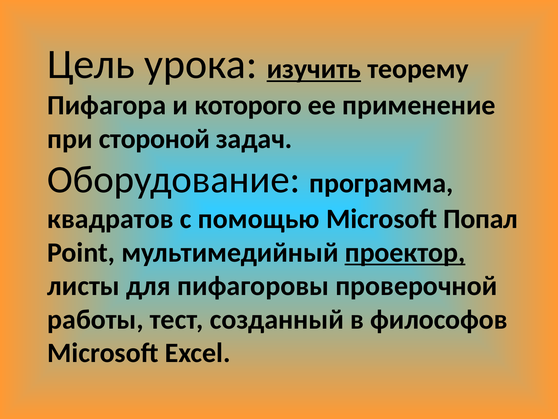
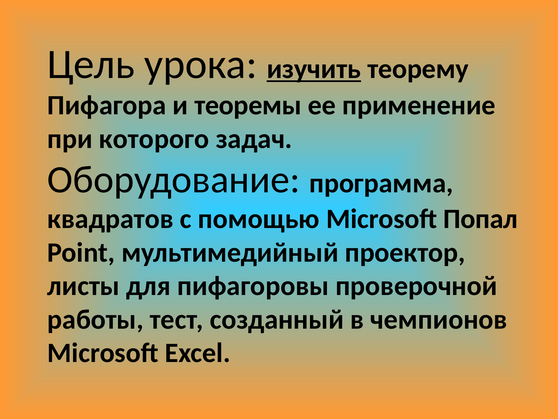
которого: которого -> теоремы
стороной: стороной -> которого
проектор underline: present -> none
философов: философов -> чемпионов
